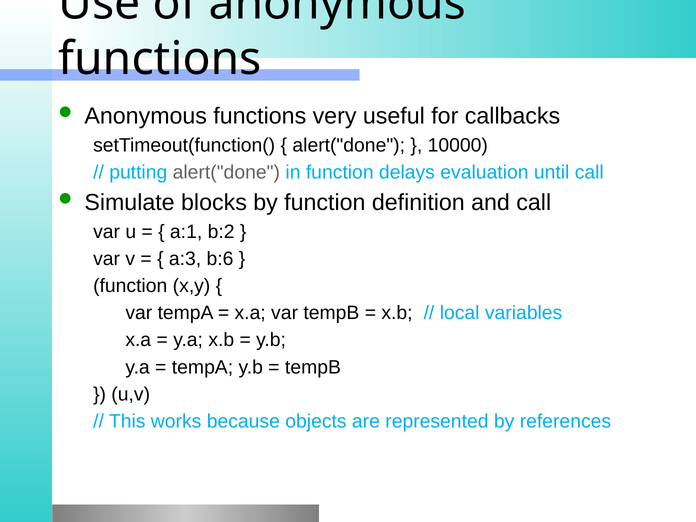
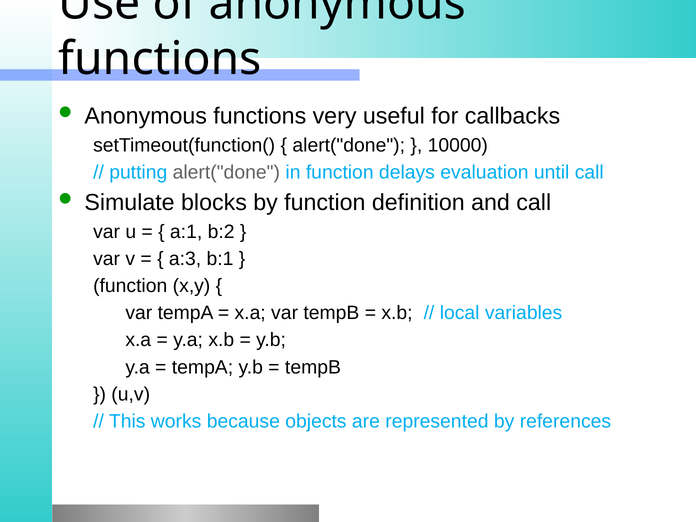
b:6: b:6 -> b:1
